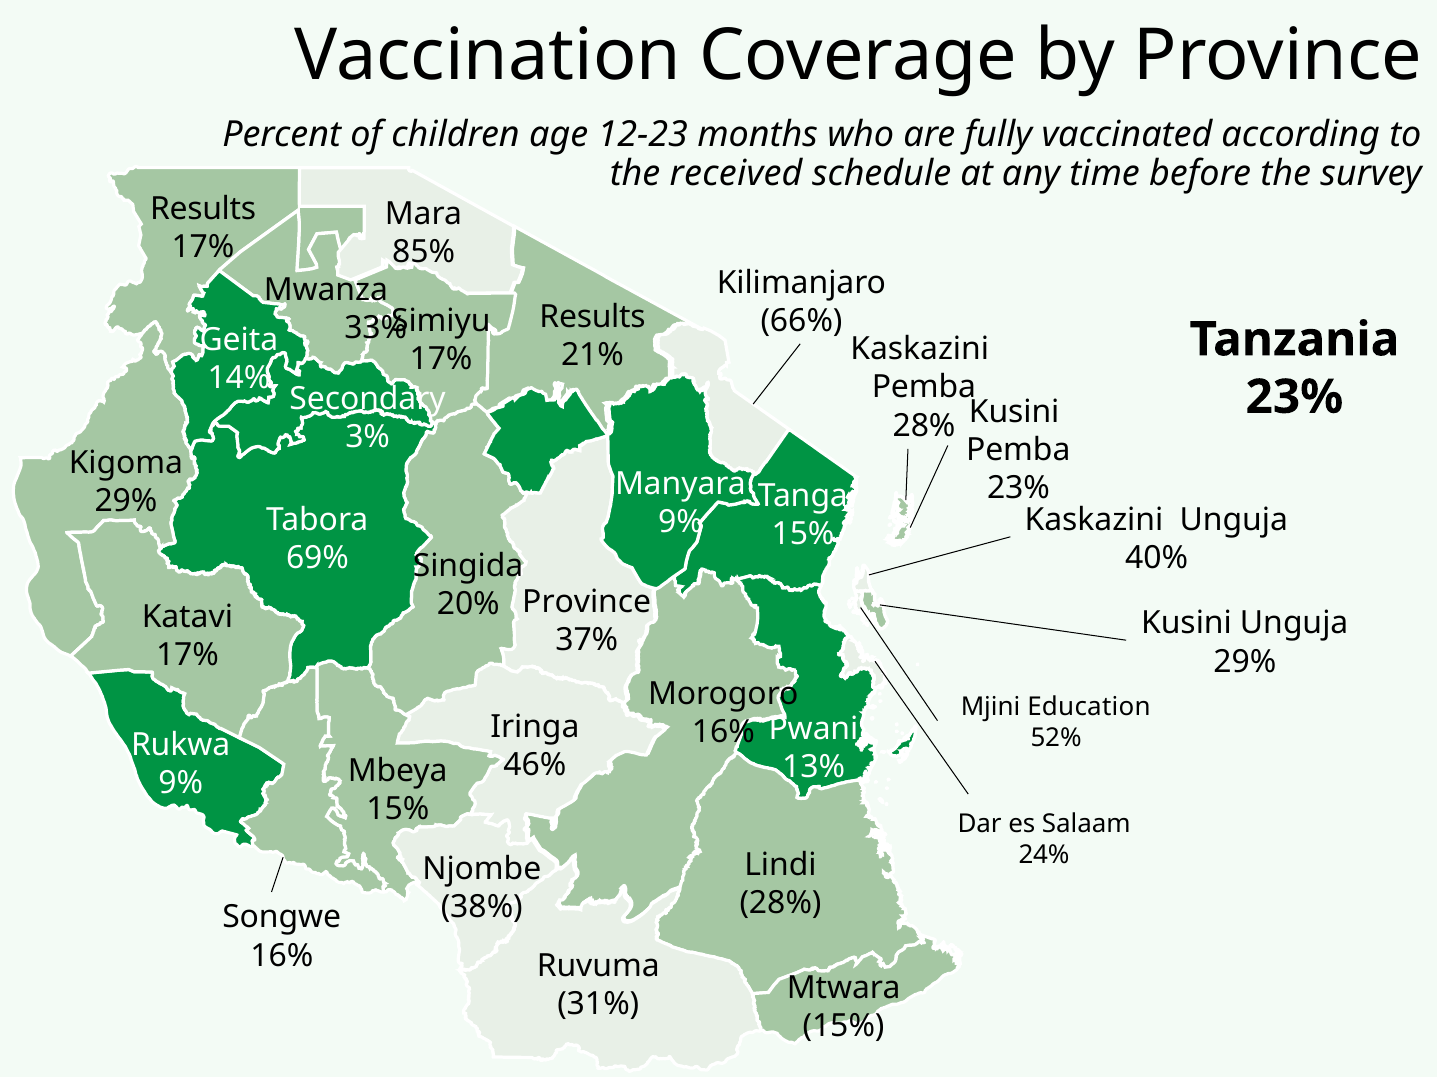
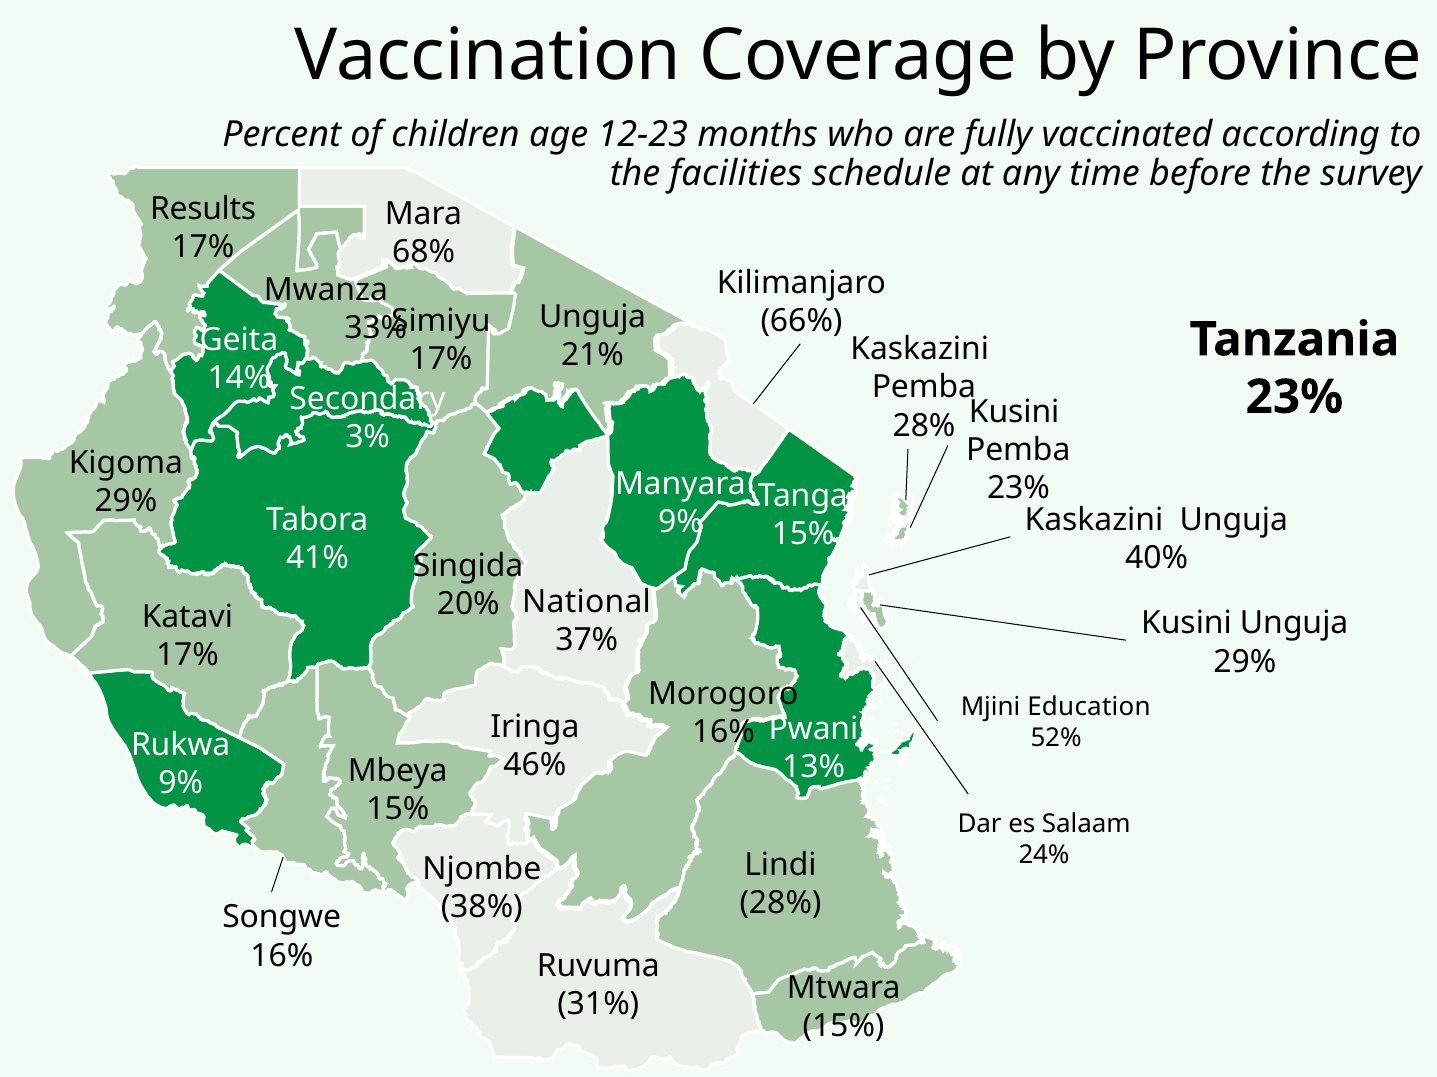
received: received -> facilities
85%: 85% -> 68%
Results at (593, 317): Results -> Unguja
69%: 69% -> 41%
Province at (587, 602): Province -> National
